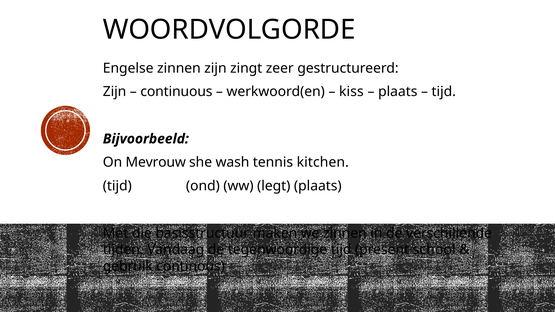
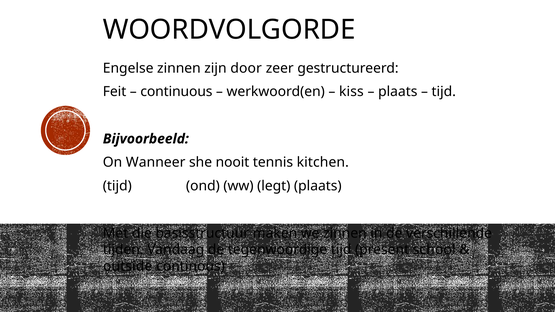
zingt: zingt -> door
Zijn at (115, 92): Zijn -> Feit
Mevrouw: Mevrouw -> Wanneer
wash: wash -> nooit
gebruik: gebruik -> outside
